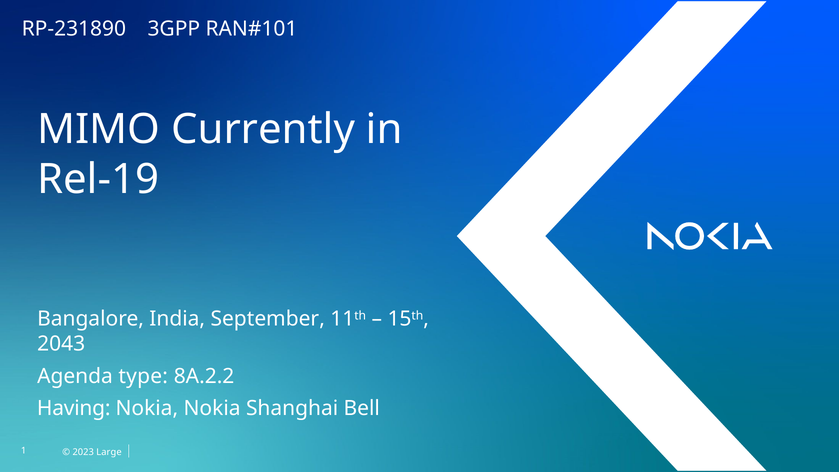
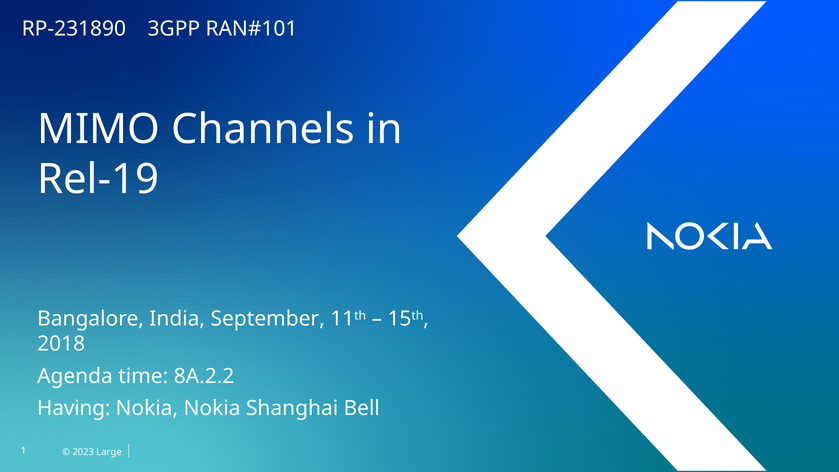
Currently: Currently -> Channels
2043: 2043 -> 2018
type: type -> time
